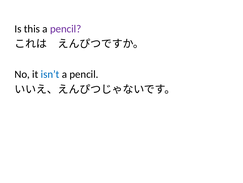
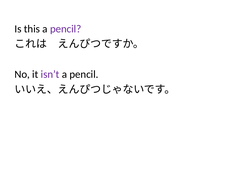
isn’t colour: blue -> purple
